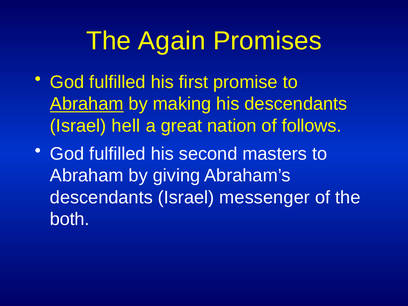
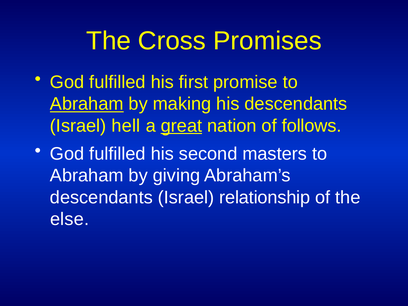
Again: Again -> Cross
great underline: none -> present
messenger: messenger -> relationship
both: both -> else
